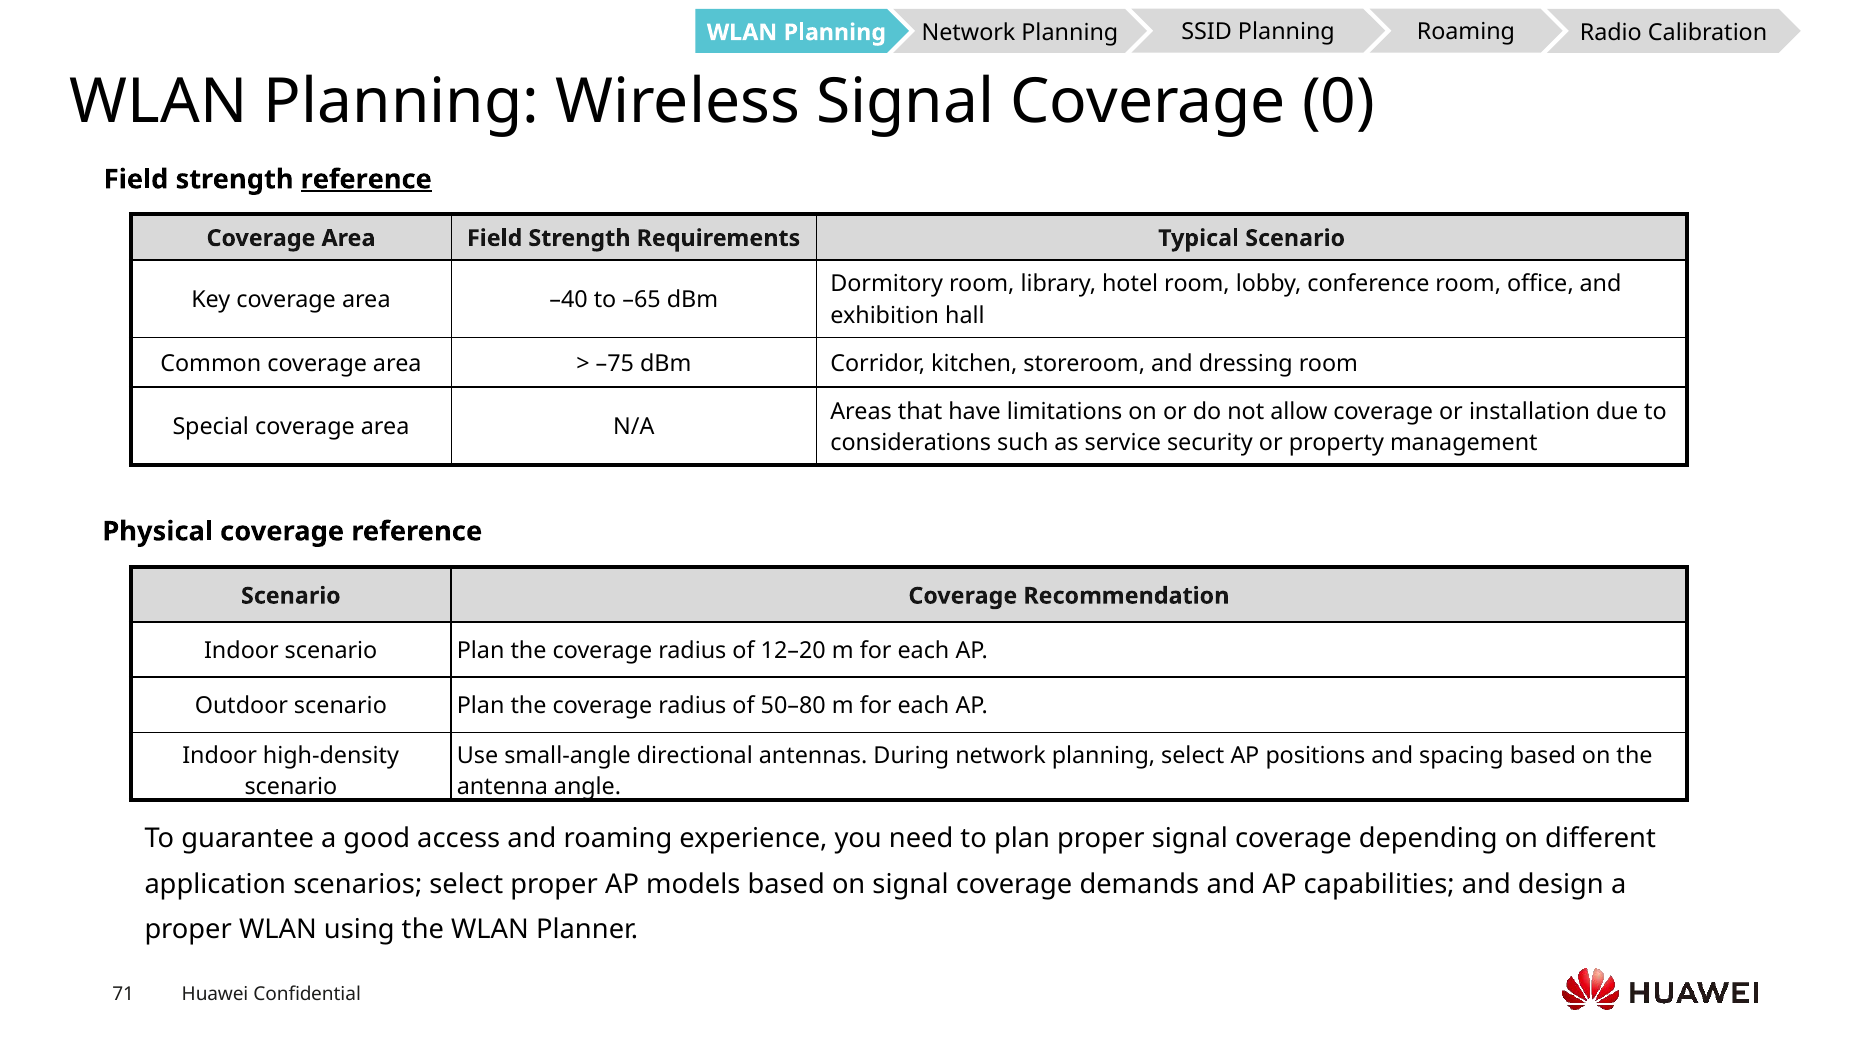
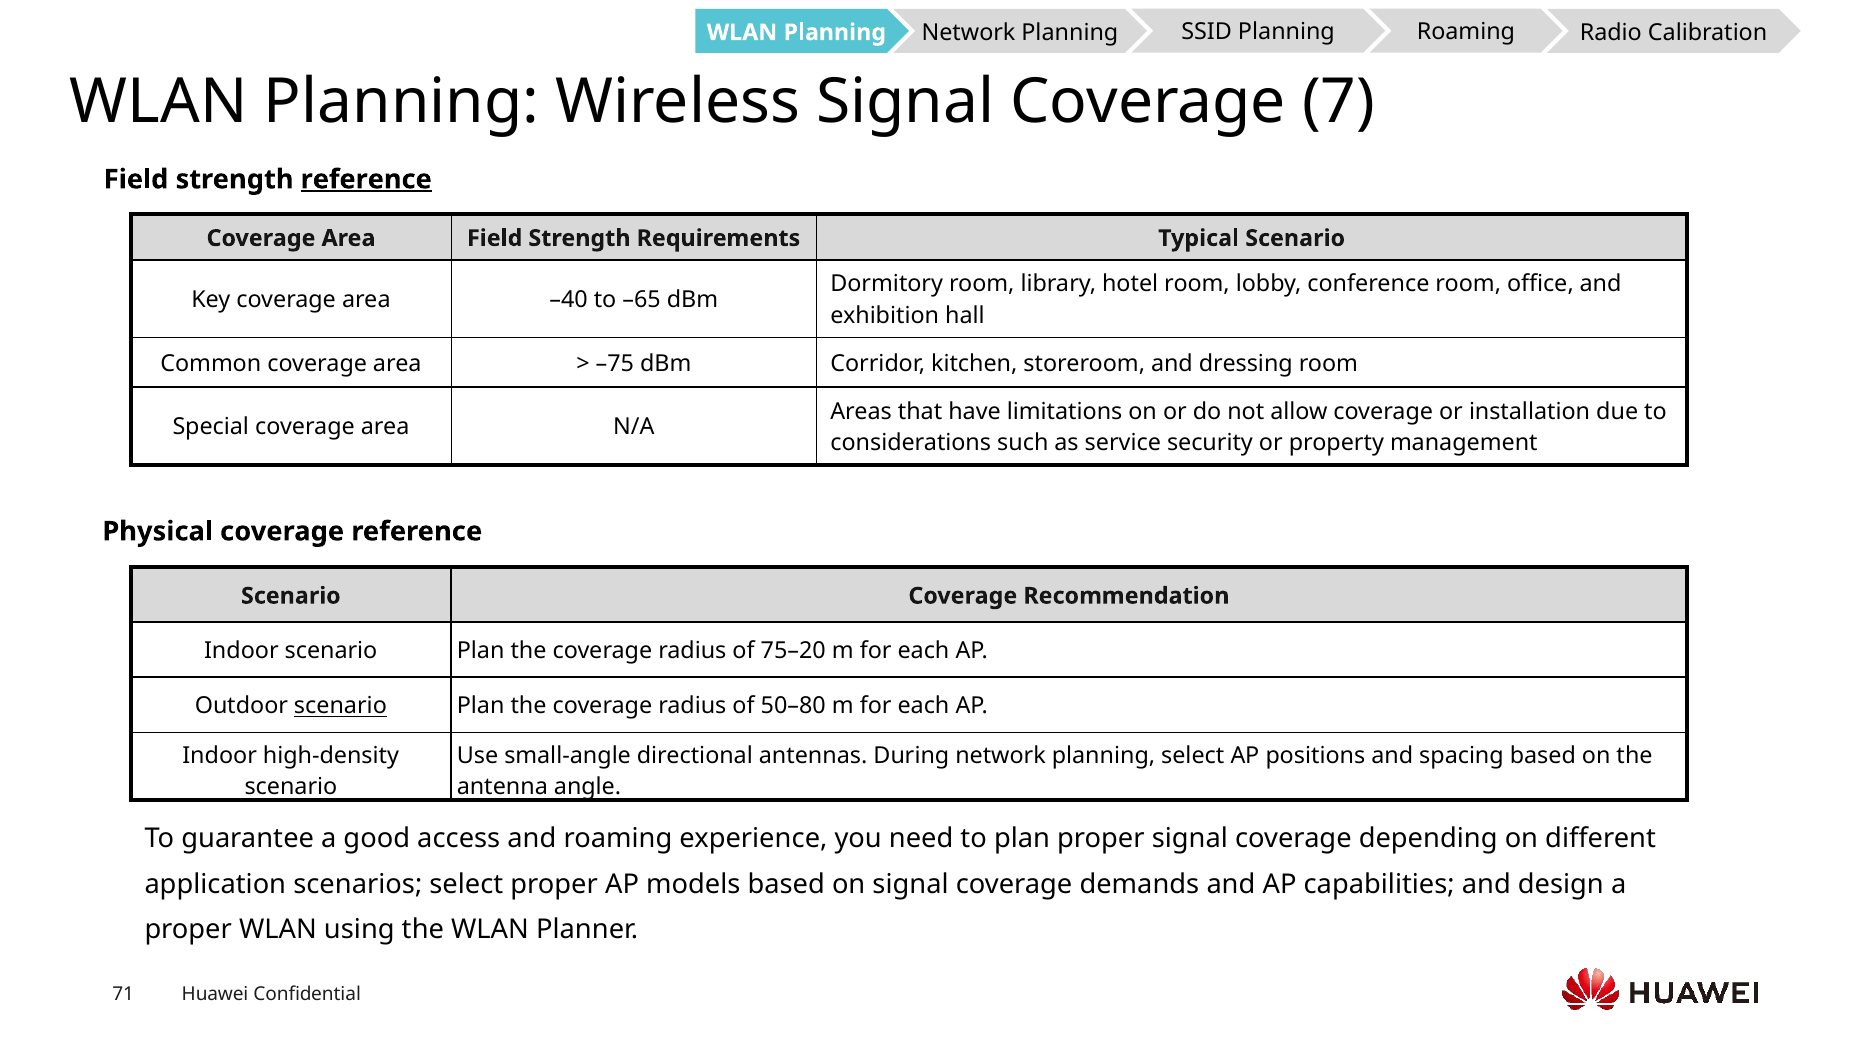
0: 0 -> 7
12–20: 12–20 -> 75–20
scenario at (340, 706) underline: none -> present
